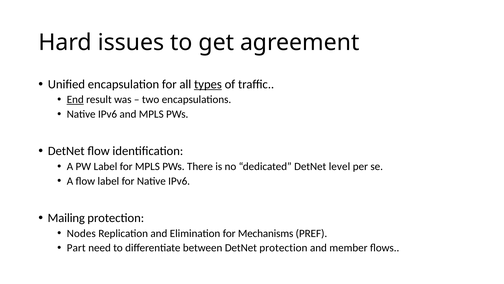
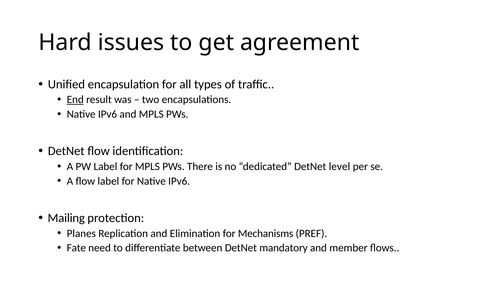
types underline: present -> none
Nodes: Nodes -> Planes
Part: Part -> Fate
DetNet protection: protection -> mandatory
